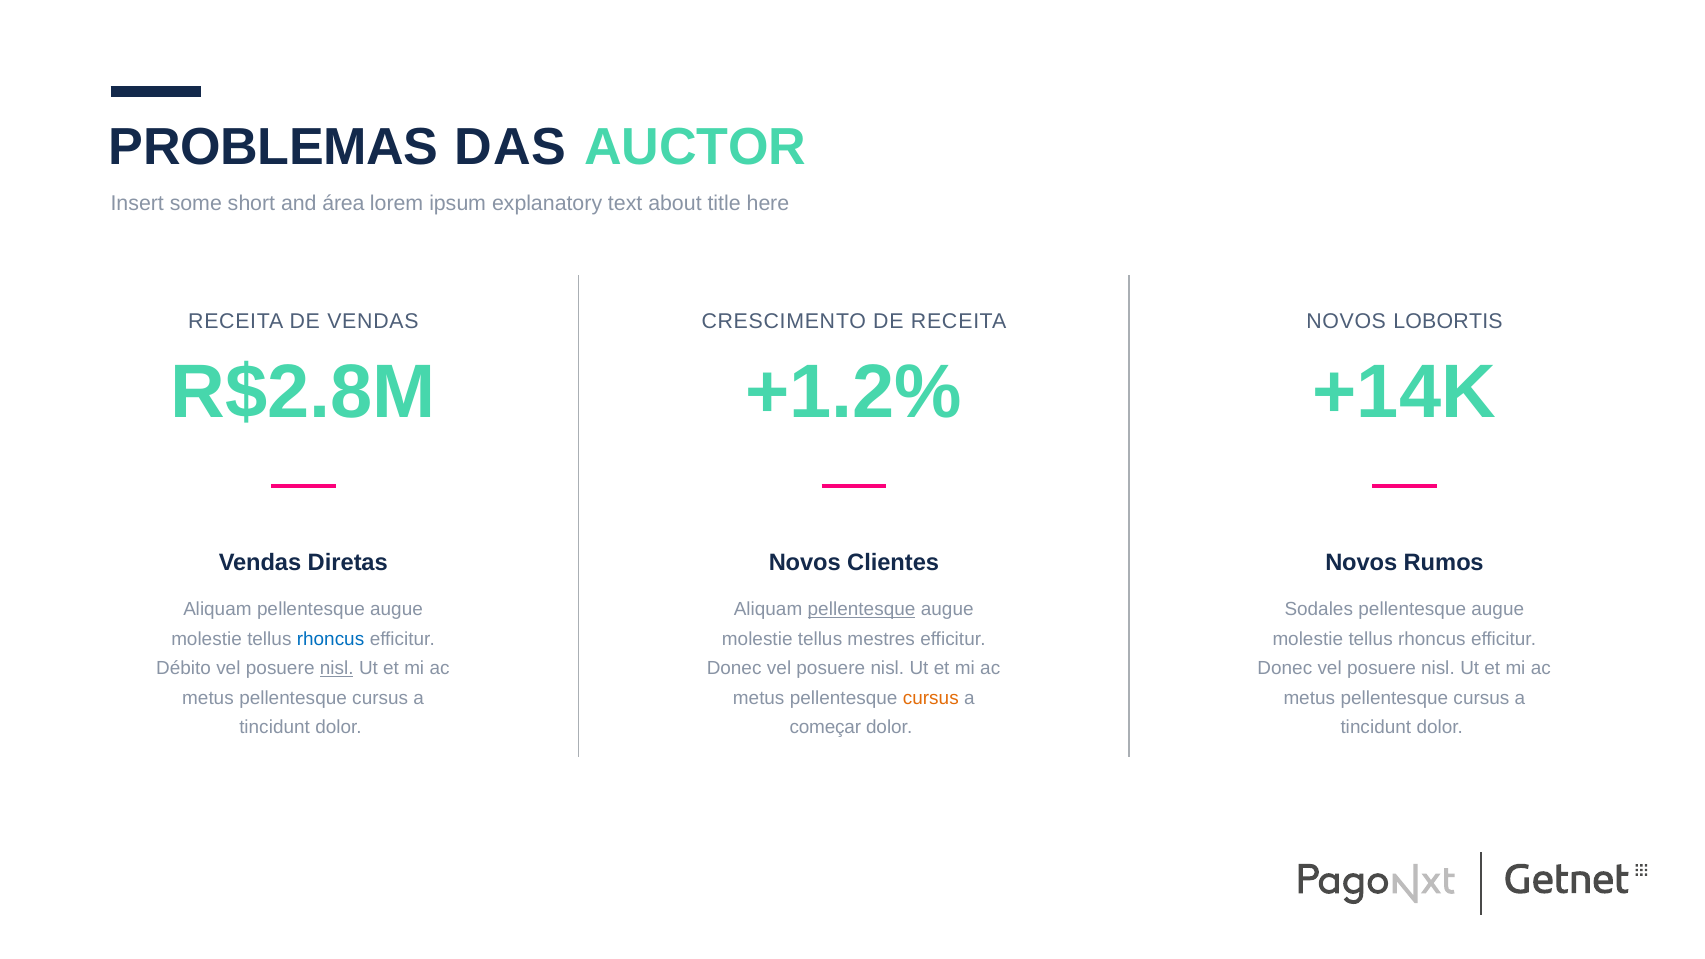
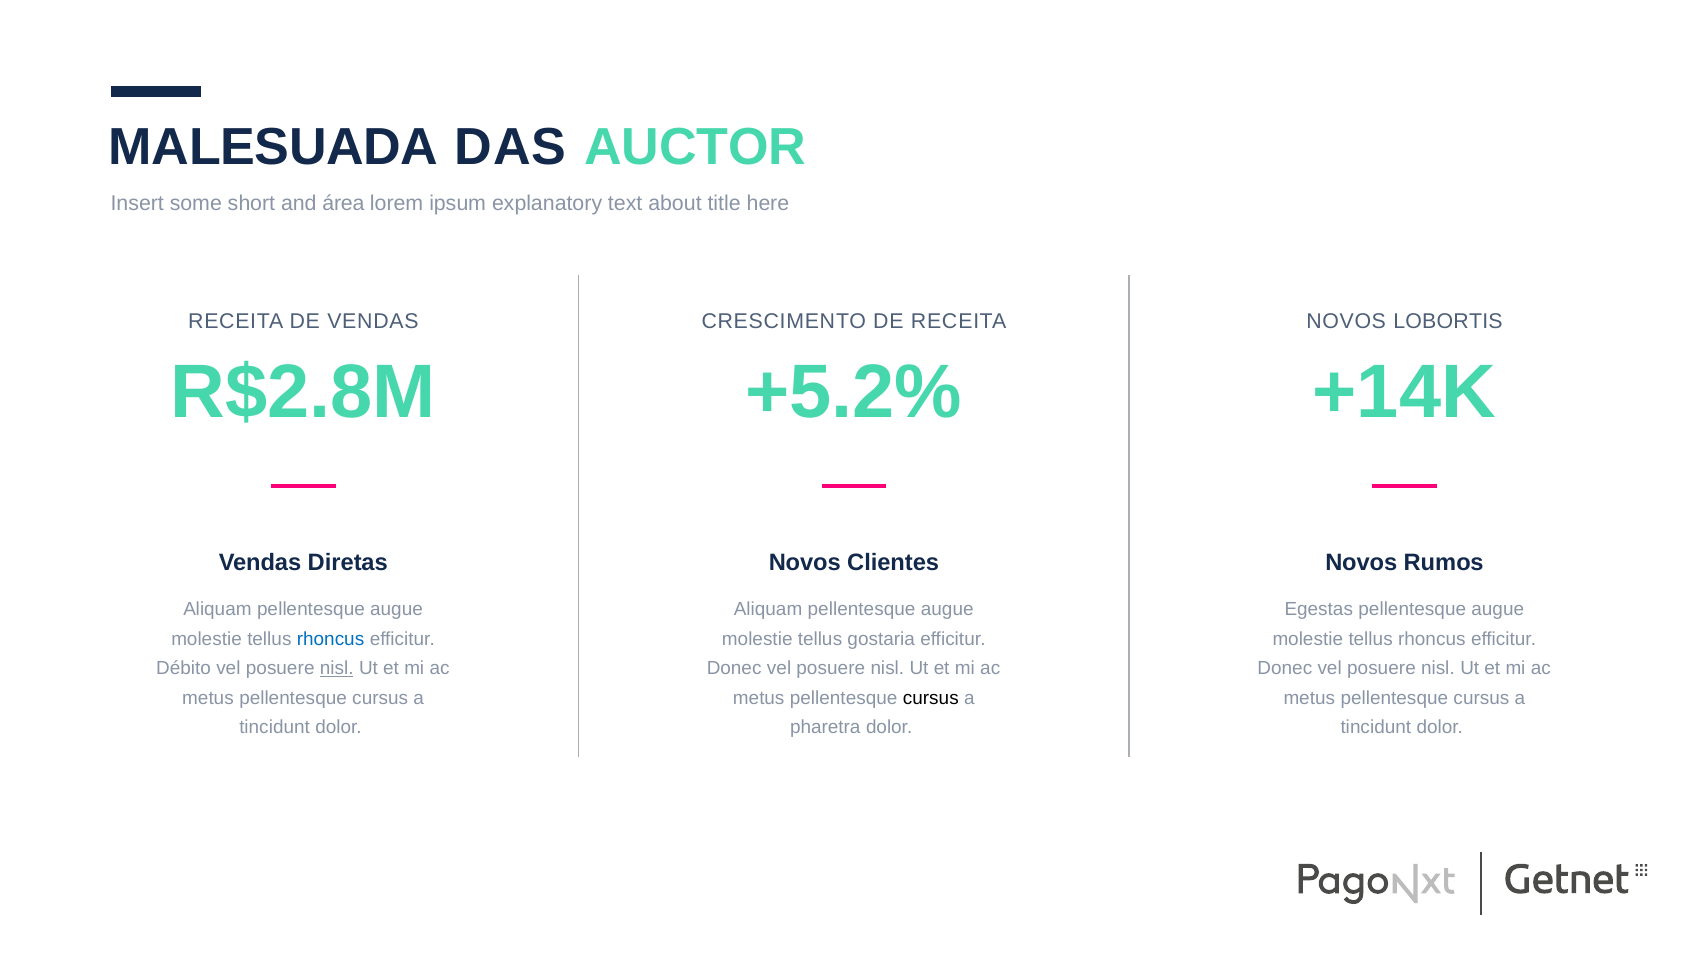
PROBLEMAS: PROBLEMAS -> MALESUADA
+1.2%: +1.2% -> +5.2%
pellentesque at (862, 609) underline: present -> none
Sodales: Sodales -> Egestas
mestres: mestres -> gostaria
cursus at (931, 698) colour: orange -> black
começar: começar -> pharetra
